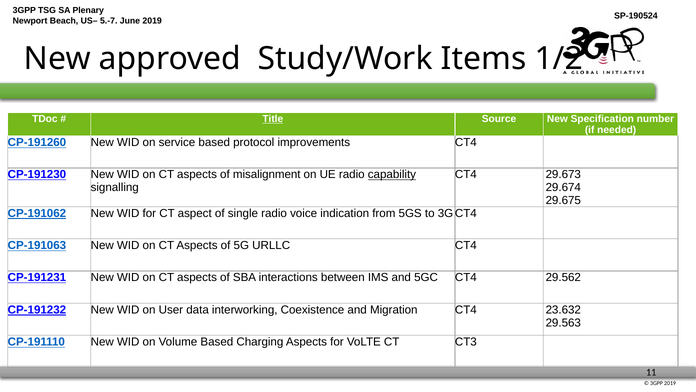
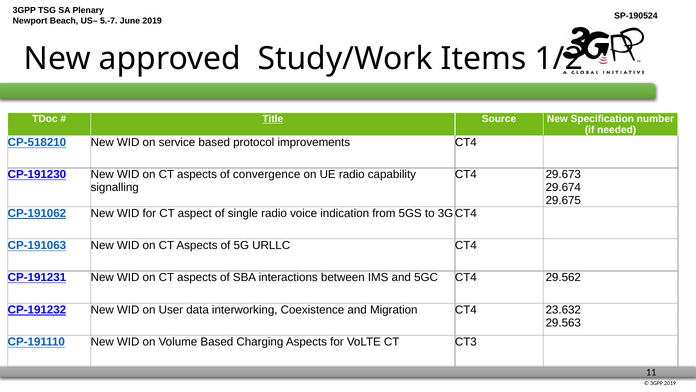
CP-191260: CP-191260 -> CP-518210
misalignment: misalignment -> convergence
capability underline: present -> none
